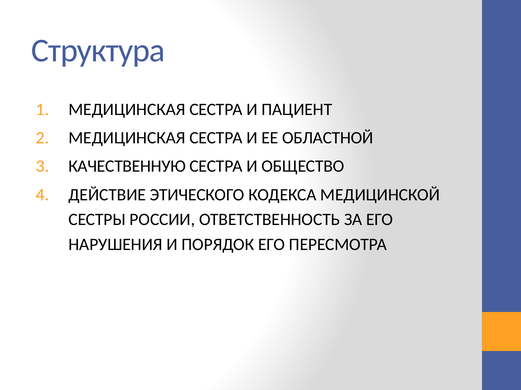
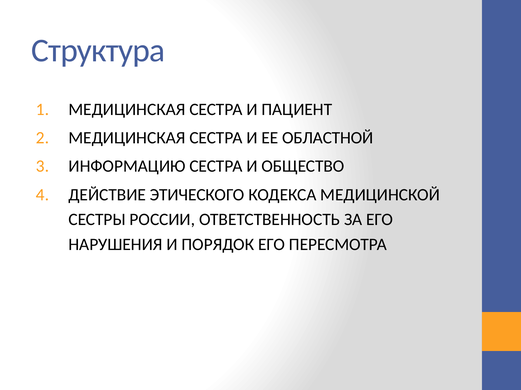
КАЧЕСТВЕННУЮ: КАЧЕСТВЕННУЮ -> ИНФОРМАЦИЮ
